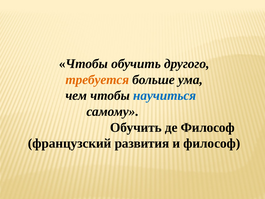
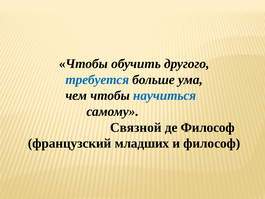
требуется colour: orange -> blue
Обучить at (136, 127): Обучить -> Связной
развития: развития -> младших
